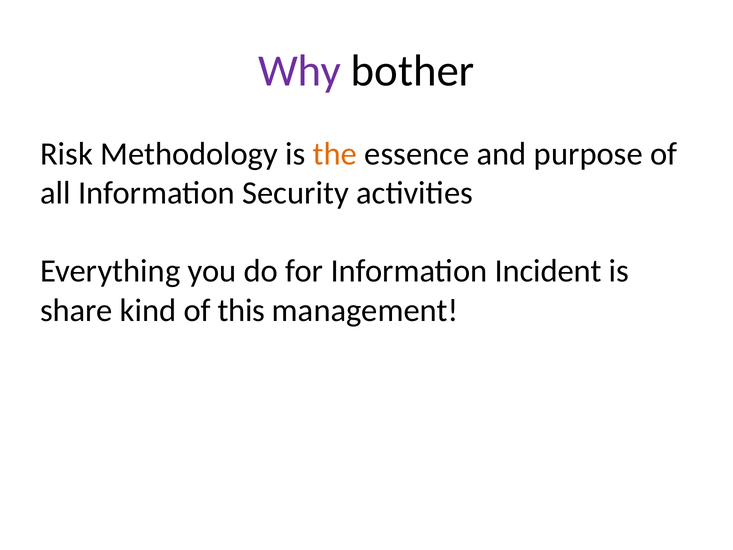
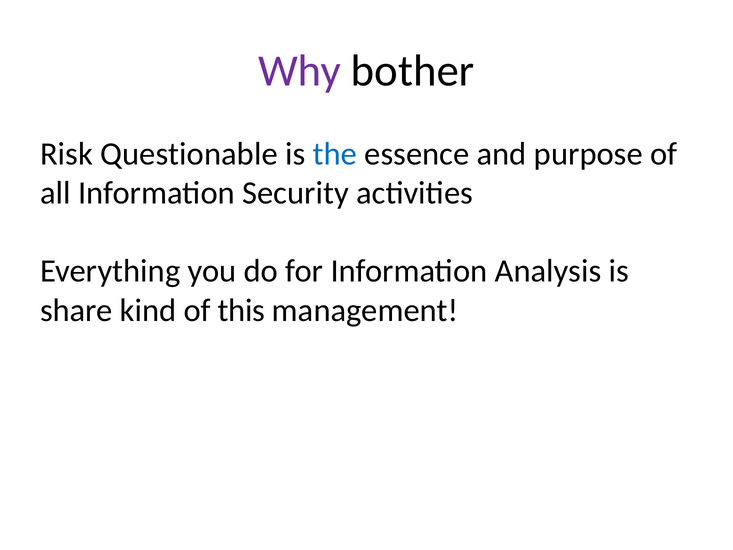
Methodology: Methodology -> Questionable
the colour: orange -> blue
Incident: Incident -> Analysis
